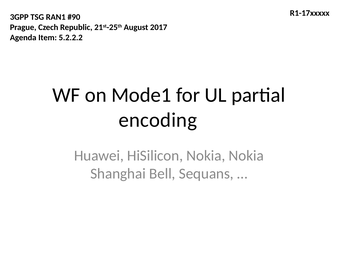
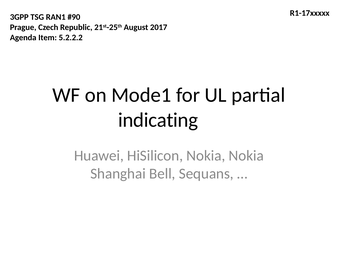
encoding: encoding -> indicating
